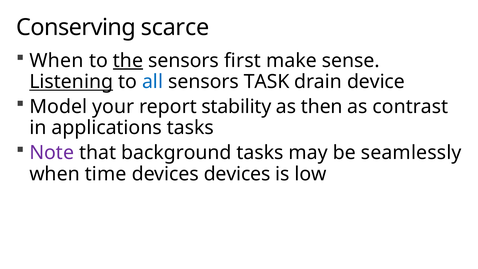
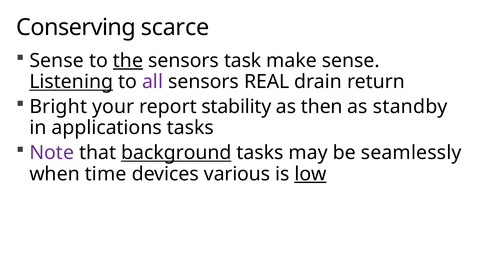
When at (57, 61): When -> Sense
first: first -> task
all colour: blue -> purple
TASK: TASK -> REAL
device: device -> return
Model: Model -> Bright
contrast: contrast -> standby
background underline: none -> present
devices devices: devices -> various
low underline: none -> present
